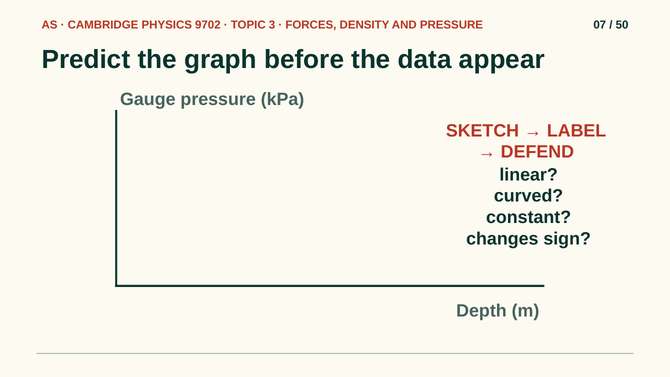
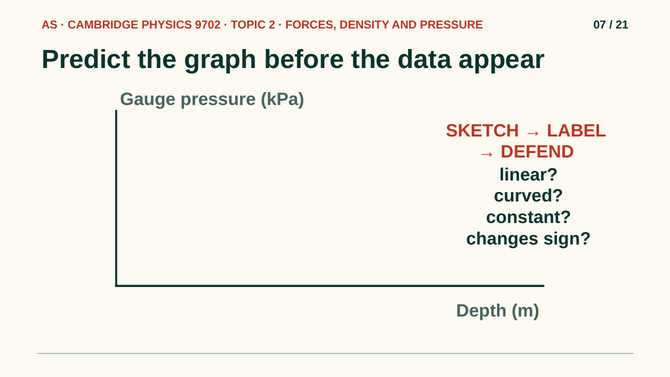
3: 3 -> 2
50: 50 -> 21
